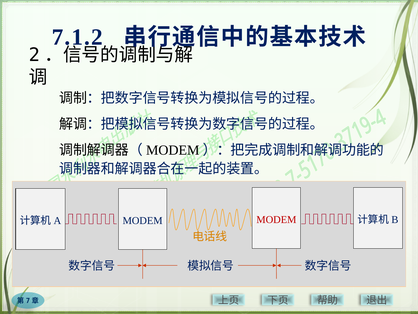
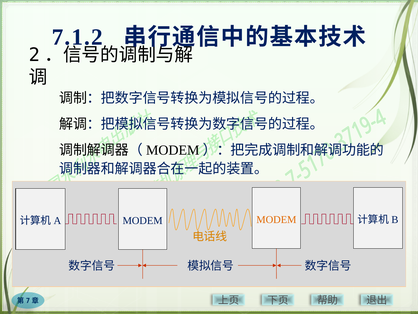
MODEM at (276, 219) colour: red -> orange
